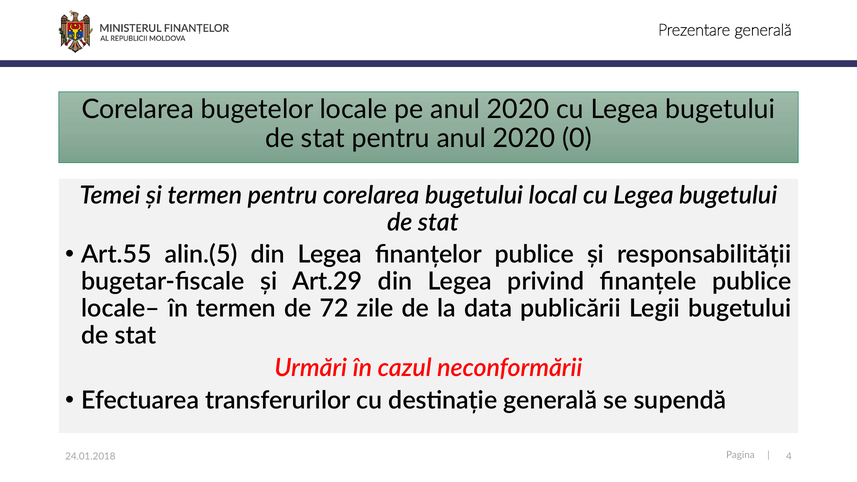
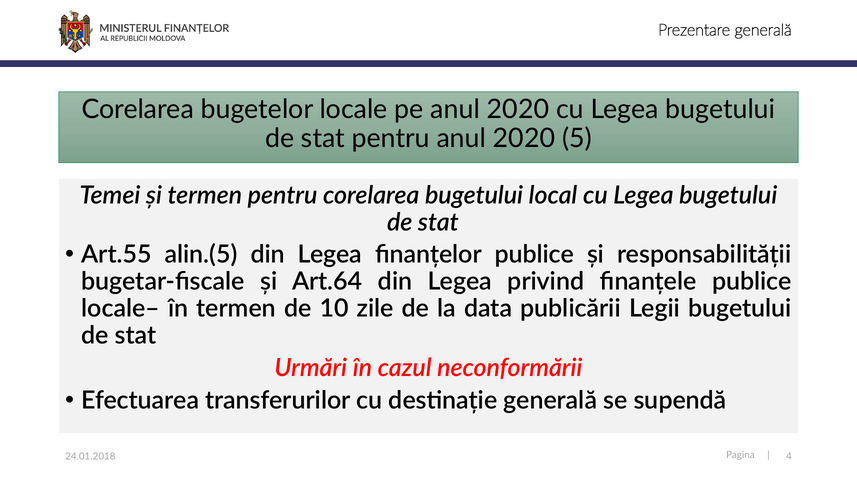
0: 0 -> 5
Art.29: Art.29 -> Art.64
72: 72 -> 10
